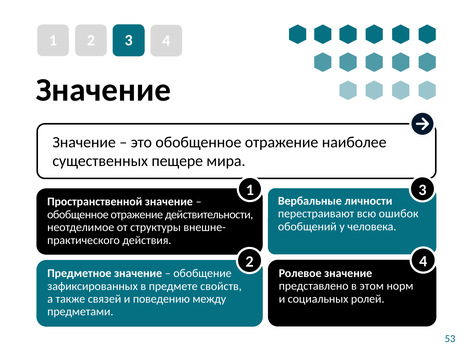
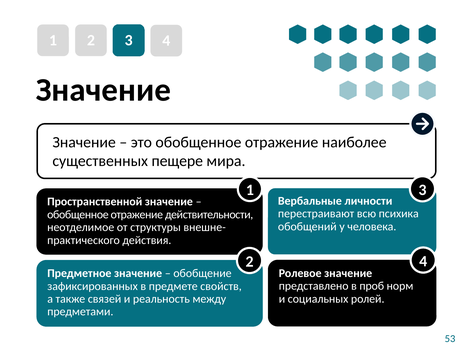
ошибок: ошибок -> психика
этом: этом -> проб
поведению: поведению -> реальность
